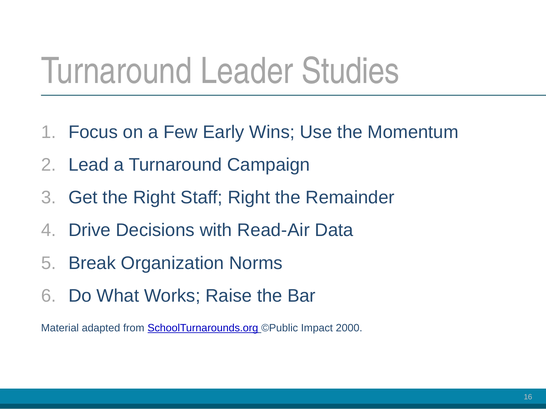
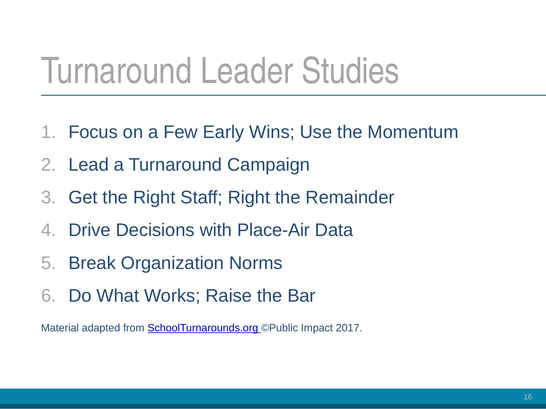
Read-Air: Read-Air -> Place-Air
2000: 2000 -> 2017
